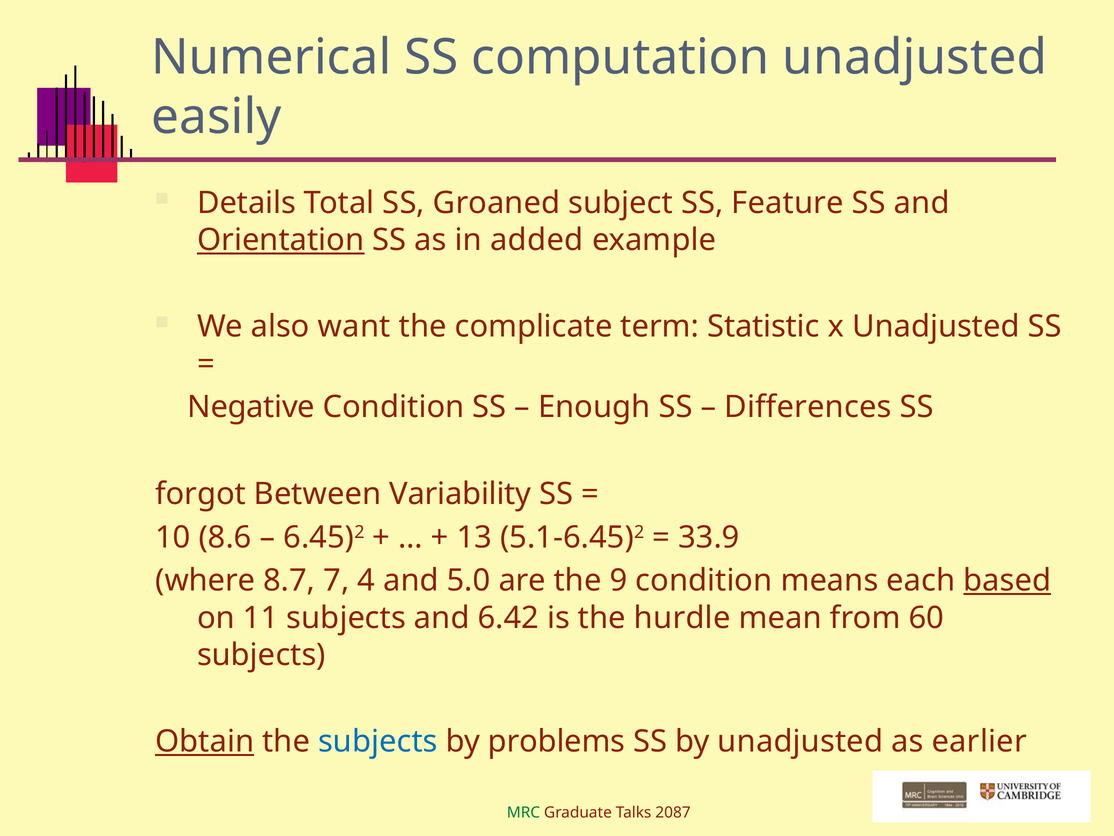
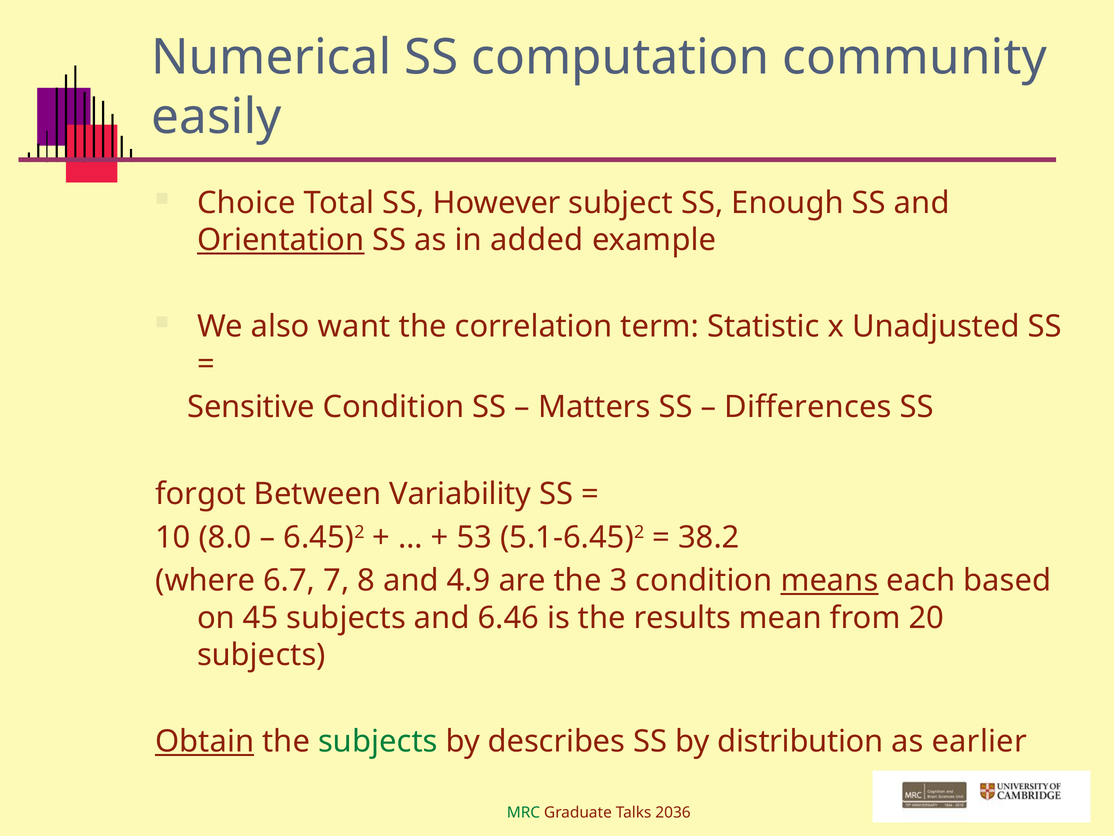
computation unadjusted: unadjusted -> community
Details: Details -> Choice
Groaned: Groaned -> However
Feature: Feature -> Enough
complicate: complicate -> correlation
Negative: Negative -> Sensitive
Enough: Enough -> Matters
8.6: 8.6 -> 8.0
13: 13 -> 53
33.9: 33.9 -> 38.2
8.7: 8.7 -> 6.7
4: 4 -> 8
5.0: 5.0 -> 4.9
9: 9 -> 3
means underline: none -> present
based underline: present -> none
11: 11 -> 45
6.42: 6.42 -> 6.46
hurdle: hurdle -> results
60: 60 -> 20
subjects at (378, 741) colour: blue -> green
problems: problems -> describes
by unadjusted: unadjusted -> distribution
2087: 2087 -> 2036
